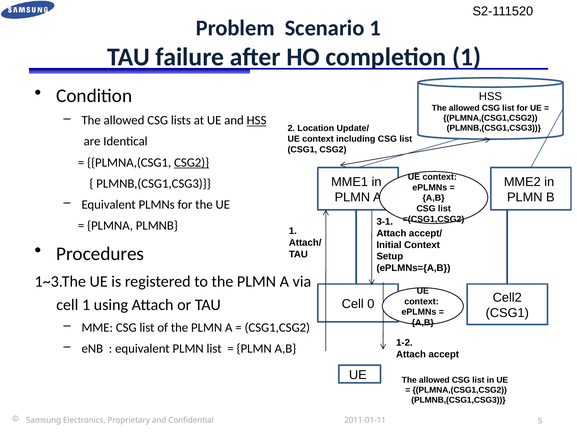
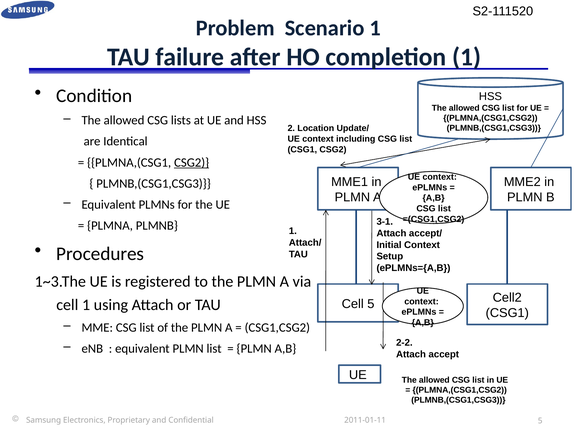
HSS at (257, 120) underline: present -> none
Cell 0: 0 -> 5
1-2: 1-2 -> 2-2
